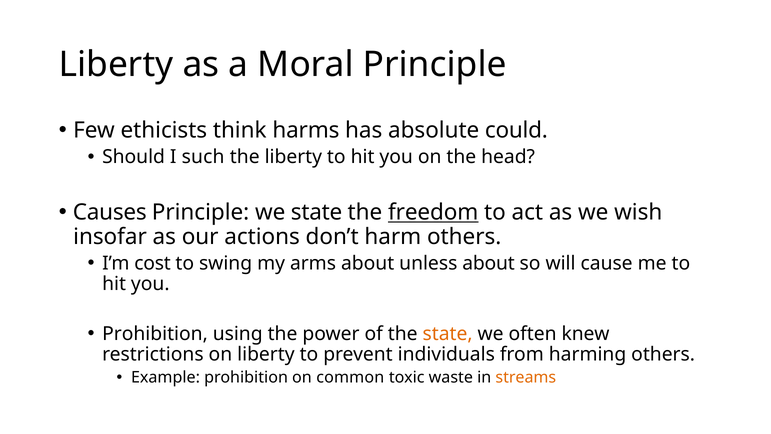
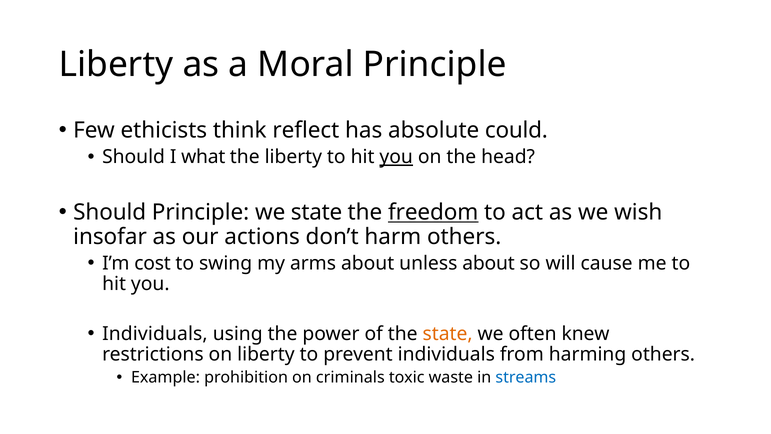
harms: harms -> reflect
such: such -> what
you at (396, 157) underline: none -> present
Causes at (110, 212): Causes -> Should
Prohibition at (155, 333): Prohibition -> Individuals
common: common -> criminals
streams colour: orange -> blue
